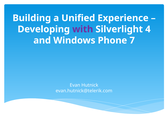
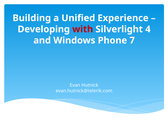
with colour: purple -> red
